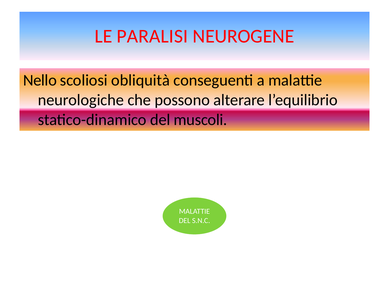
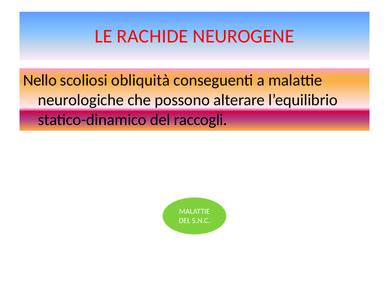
PARALISI: PARALISI -> RACHIDE
muscoli: muscoli -> raccogli
